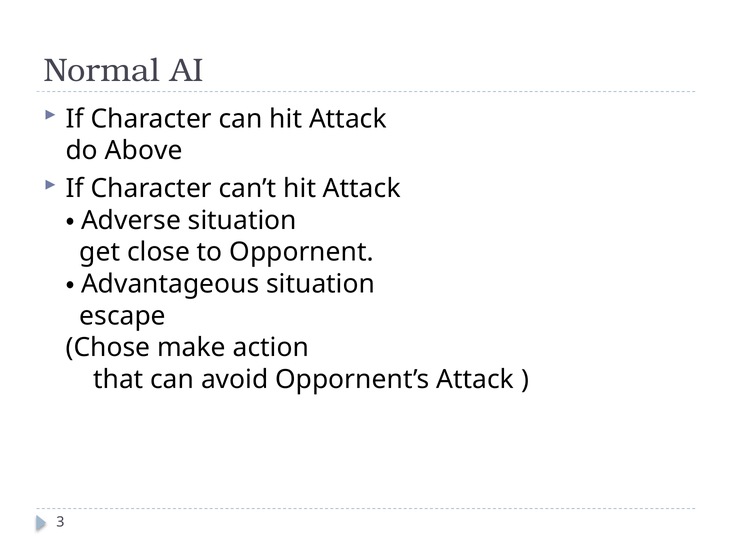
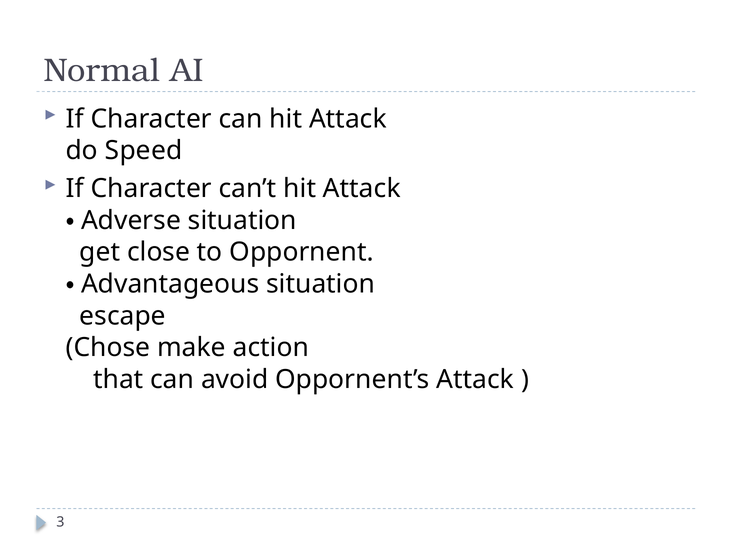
Above: Above -> Speed
